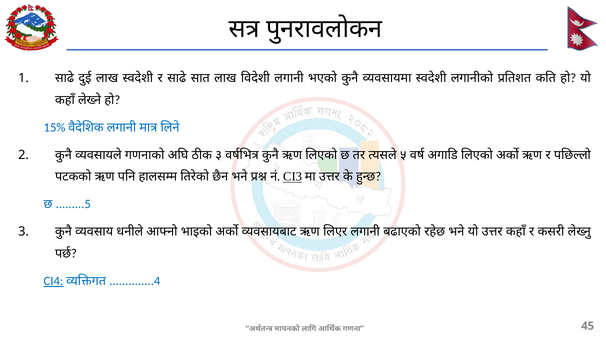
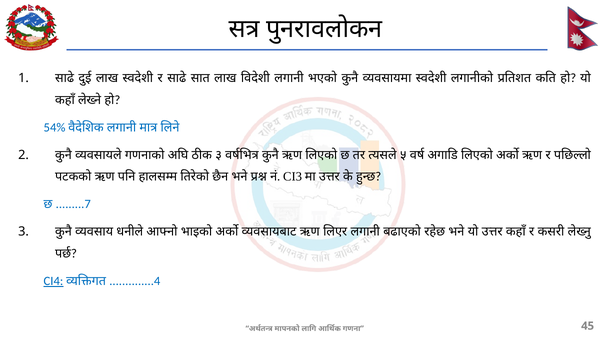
15%: 15% -> 54%
CI3 underline: present -> none
.........5: .........5 -> .........7
